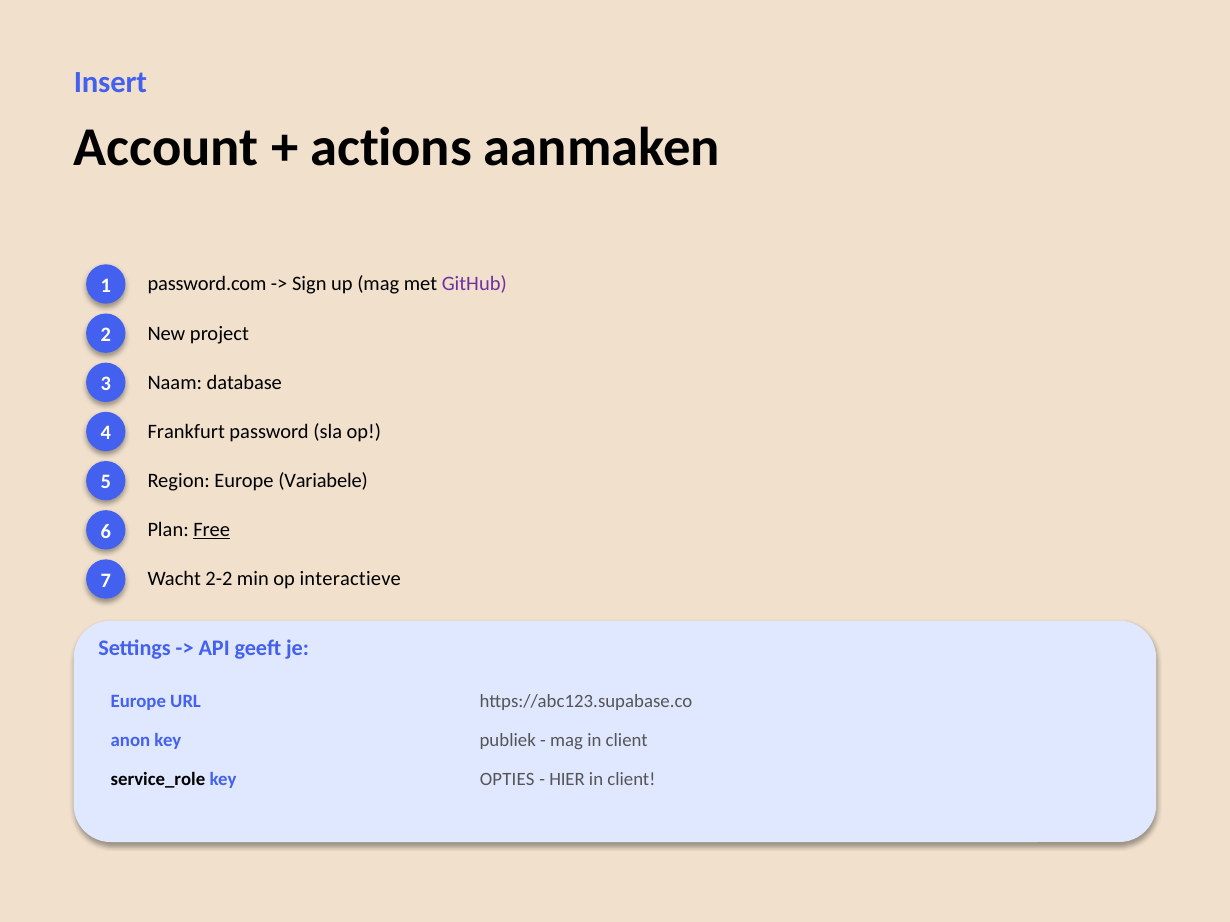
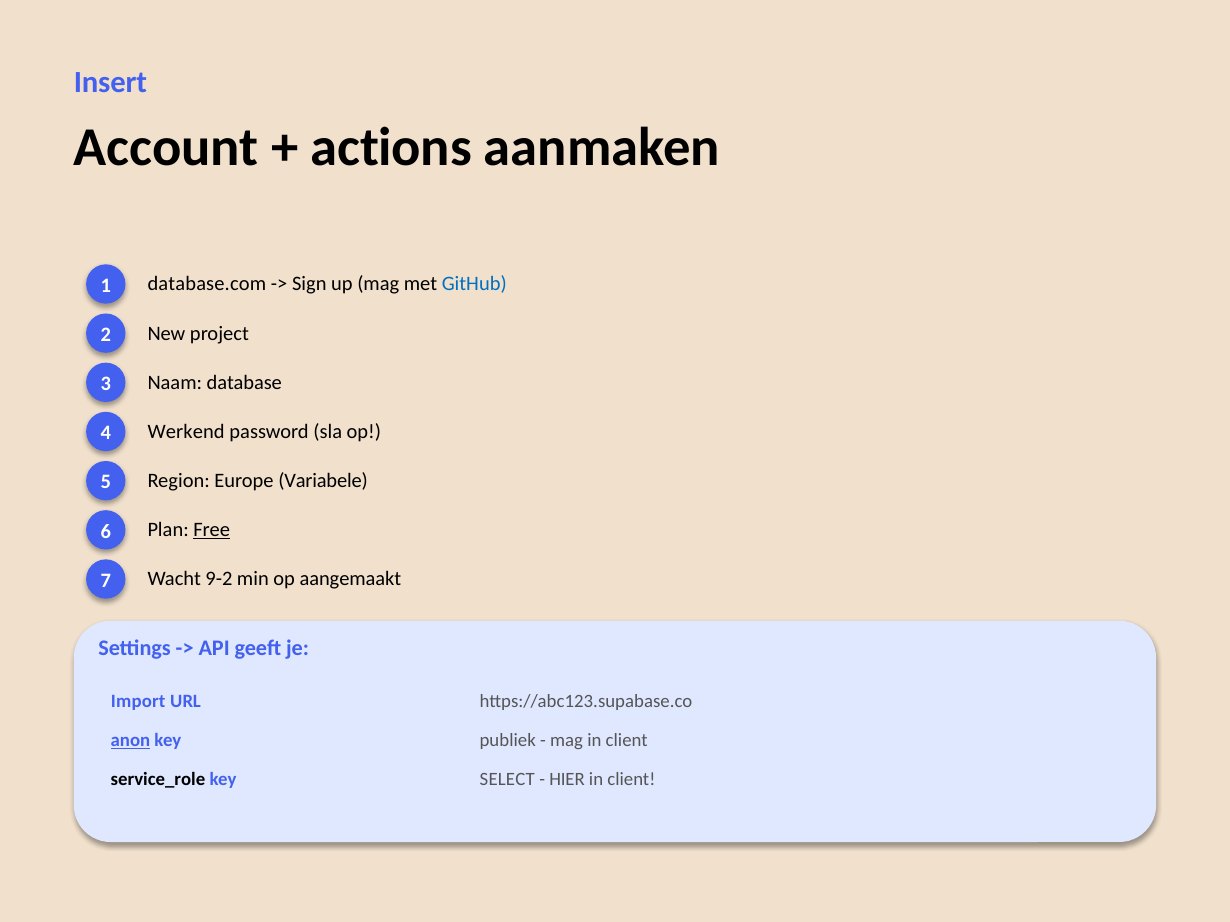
password.com: password.com -> database.com
GitHub colour: purple -> blue
Frankfurt: Frankfurt -> Werkend
2-2: 2-2 -> 9-2
interactieve: interactieve -> aangemaakt
Europe at (138, 701): Europe -> Import
anon underline: none -> present
OPTIES: OPTIES -> SELECT
